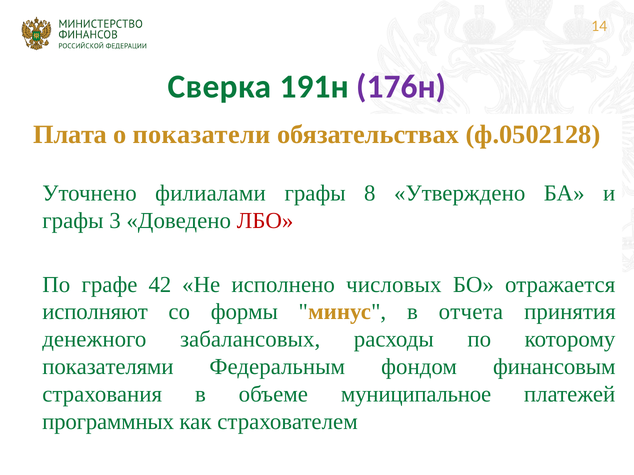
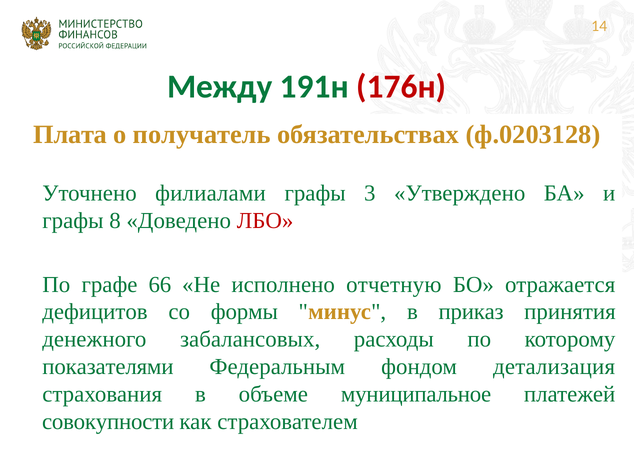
Сверка: Сверка -> Между
176н colour: purple -> red
показатели: показатели -> получатель
ф.0502128: ф.0502128 -> ф.0203128
8: 8 -> 3
3: 3 -> 8
42: 42 -> 66
числовых: числовых -> отчетную
исполняют: исполняют -> дефицитов
отчета: отчета -> приказ
финансовым: финансовым -> детализация
программных: программных -> совокупности
